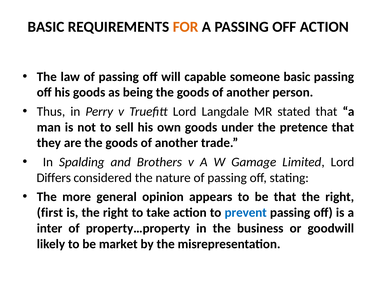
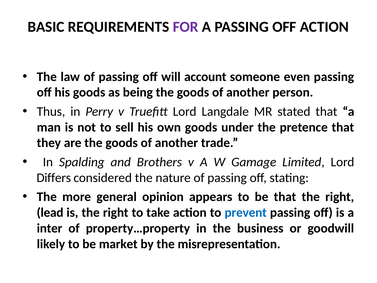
FOR colour: orange -> purple
capable: capable -> account
someone basic: basic -> even
first: first -> lead
